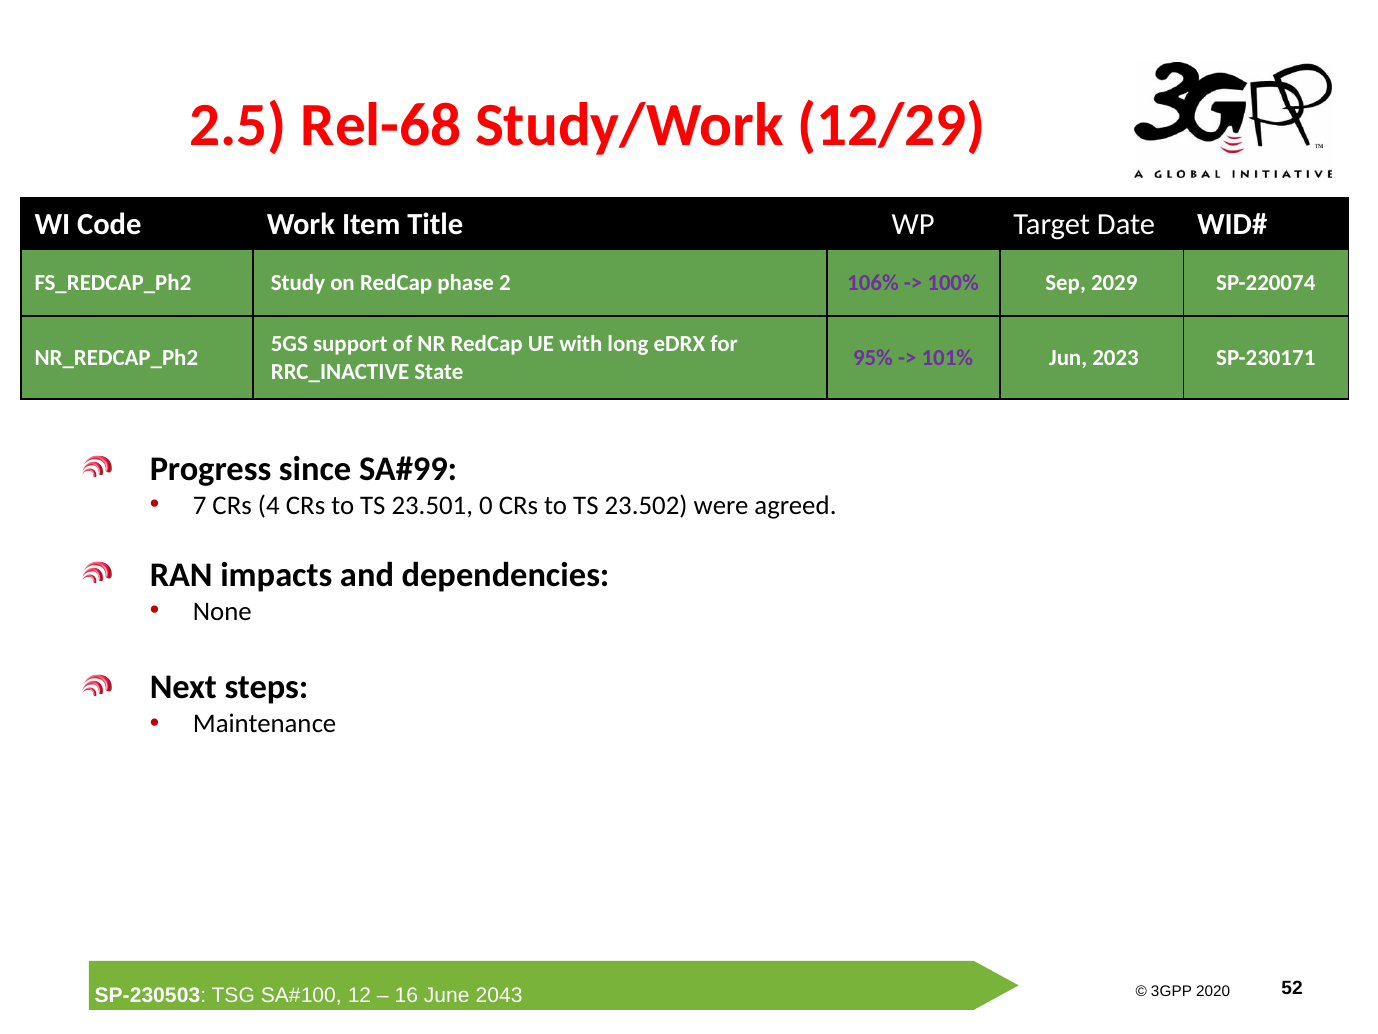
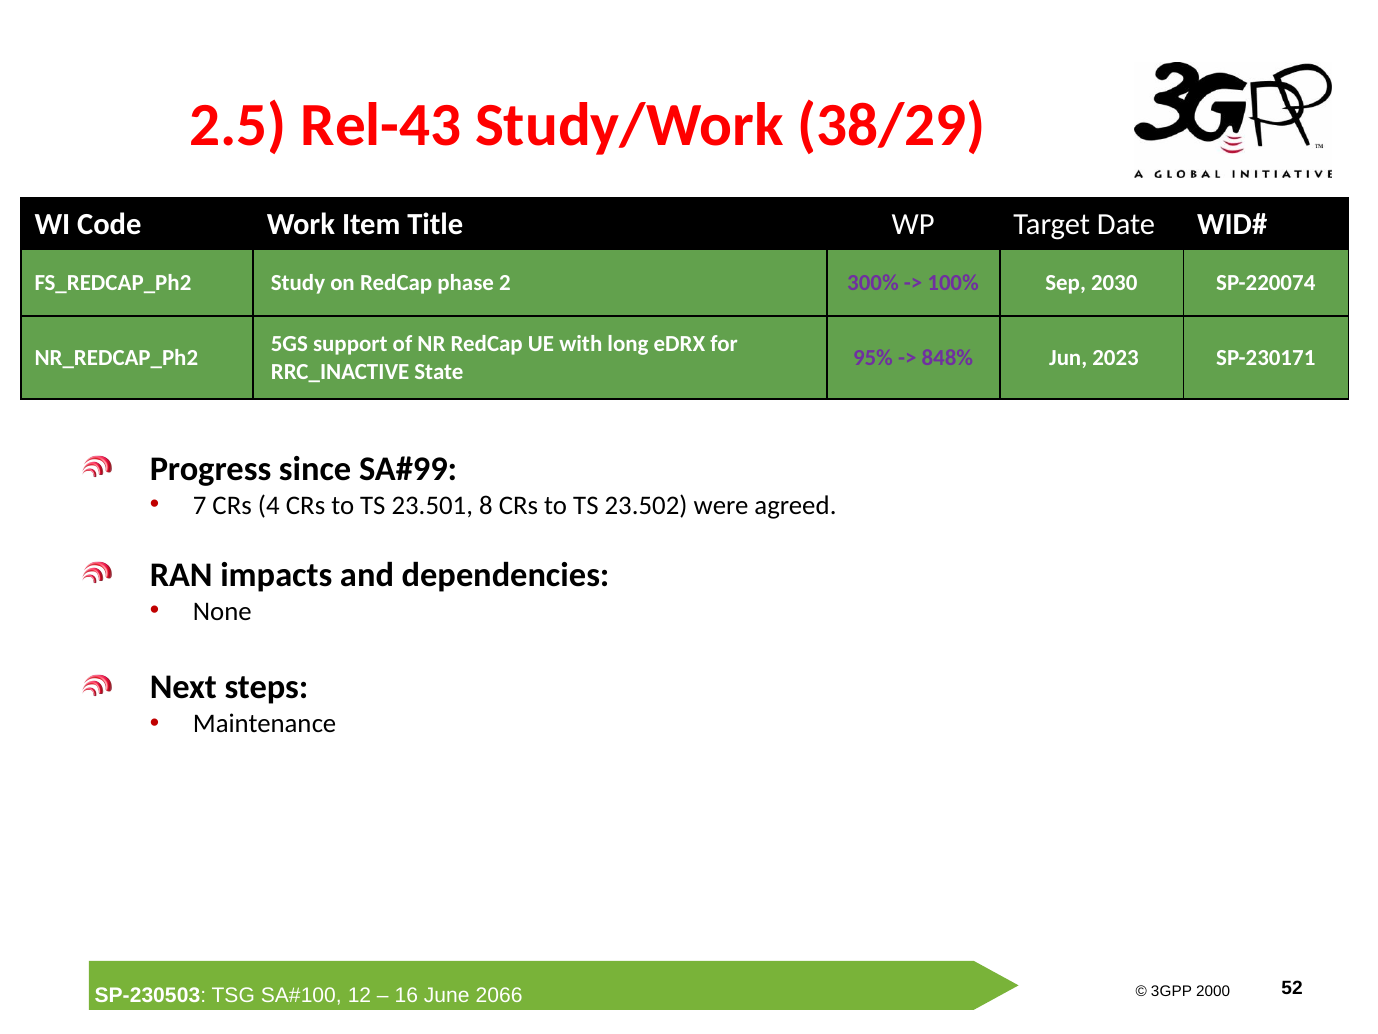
Rel-68: Rel-68 -> Rel-43
12/29: 12/29 -> 38/29
106%: 106% -> 300%
2029: 2029 -> 2030
101%: 101% -> 848%
0: 0 -> 8
2020: 2020 -> 2000
2043: 2043 -> 2066
